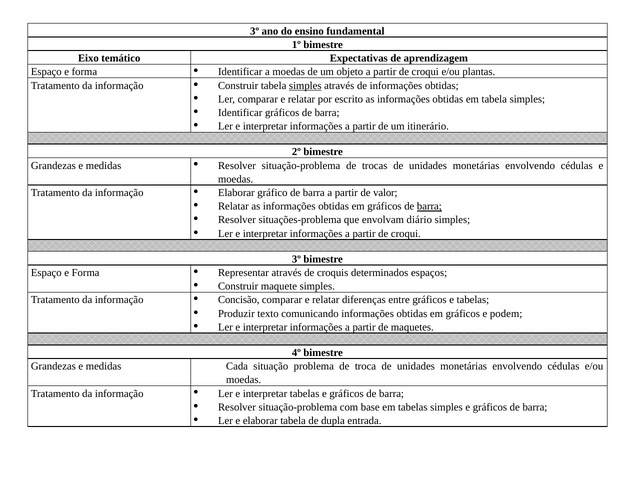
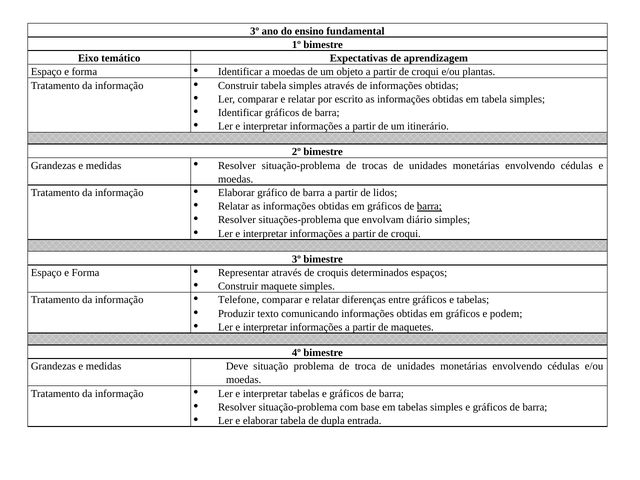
simples at (305, 86) underline: present -> none
valor: valor -> lidos
Concisão: Concisão -> Telefone
Cada: Cada -> Deve
